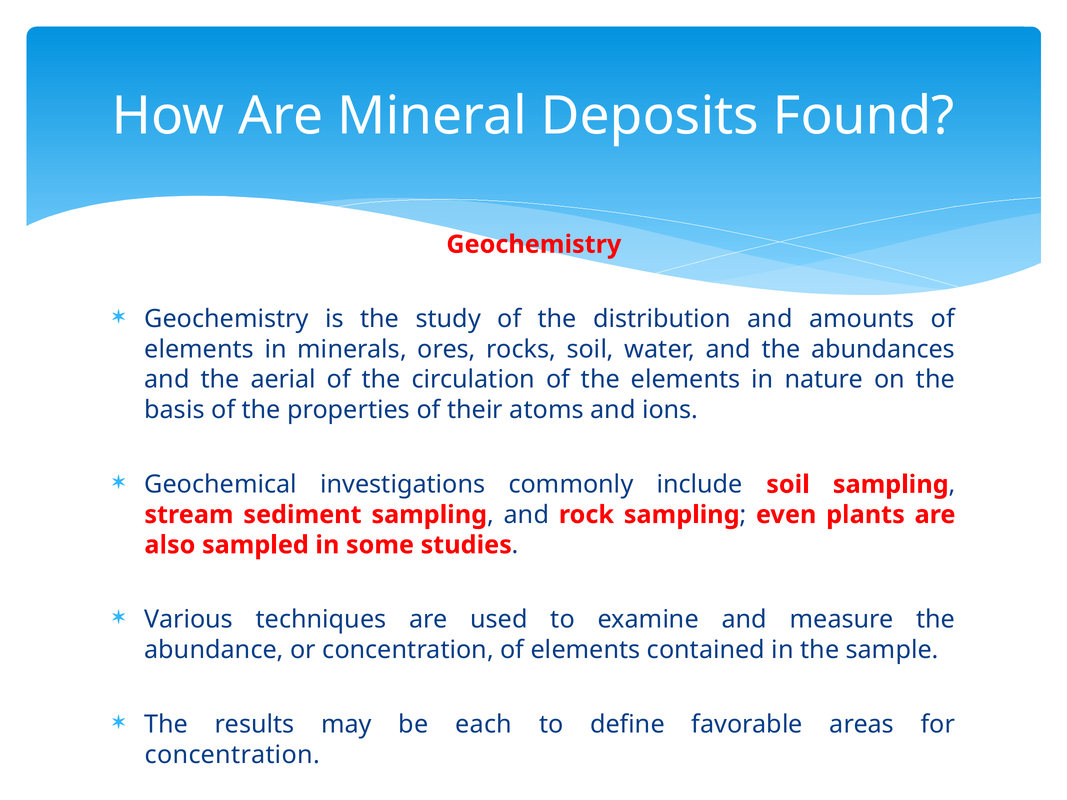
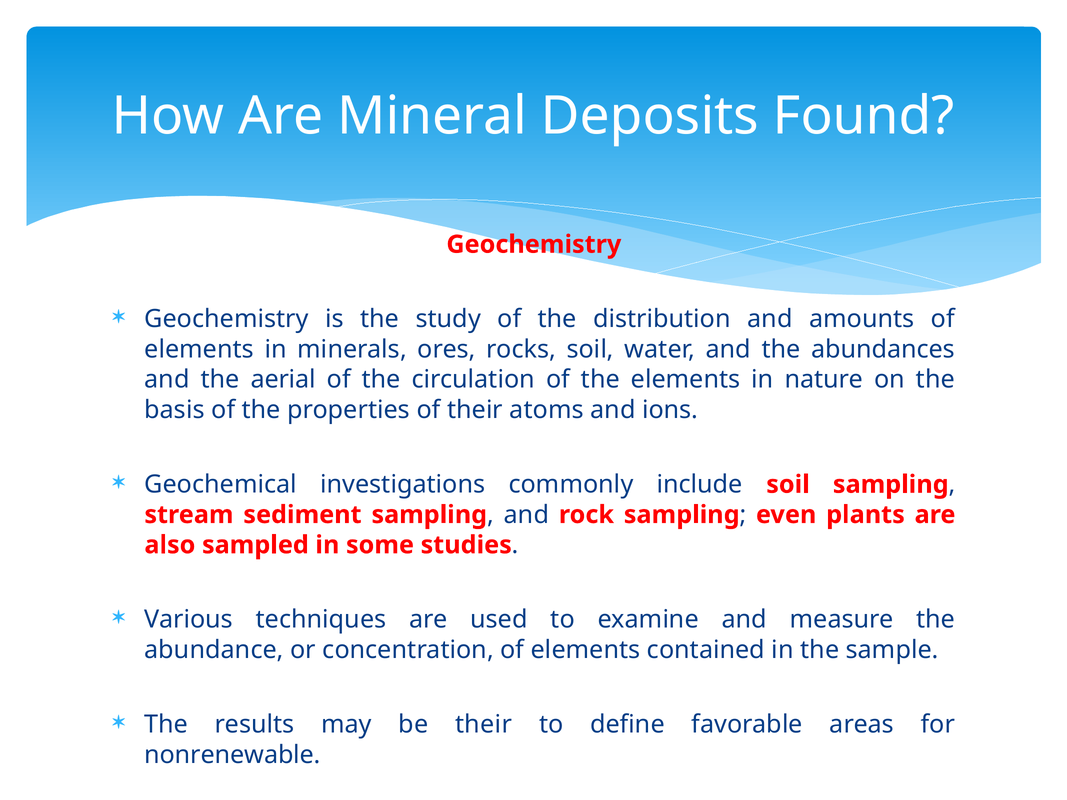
be each: each -> their
concentration at (232, 755): concentration -> nonrenewable
